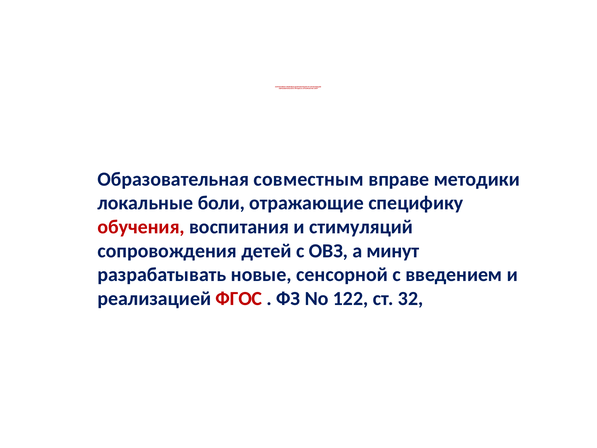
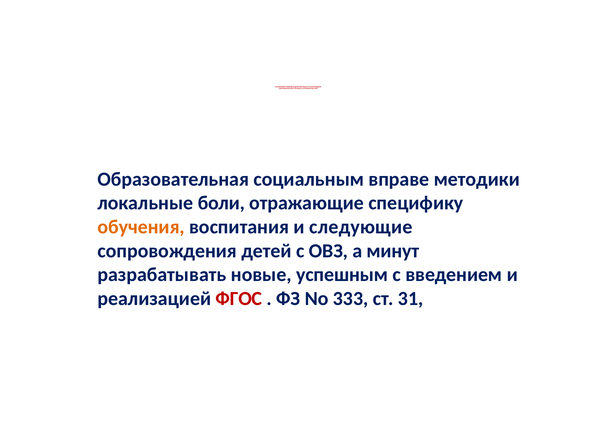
совместным: совместным -> социальным
обучения colour: red -> orange
стимуляций: стимуляций -> следующие
сенсорной: сенсорной -> успешным
122: 122 -> 333
32: 32 -> 31
